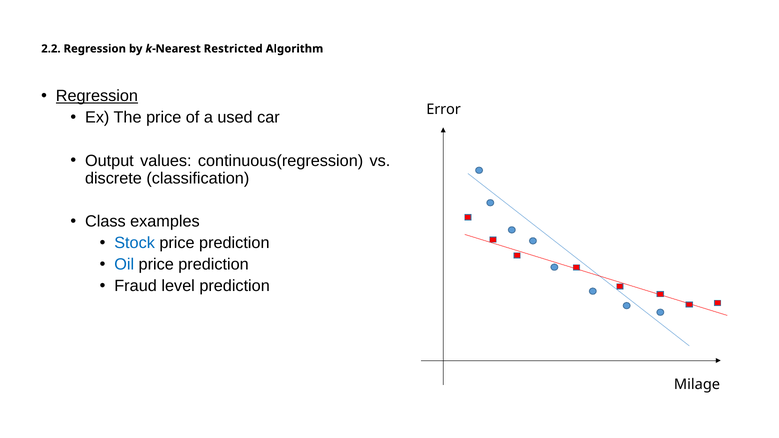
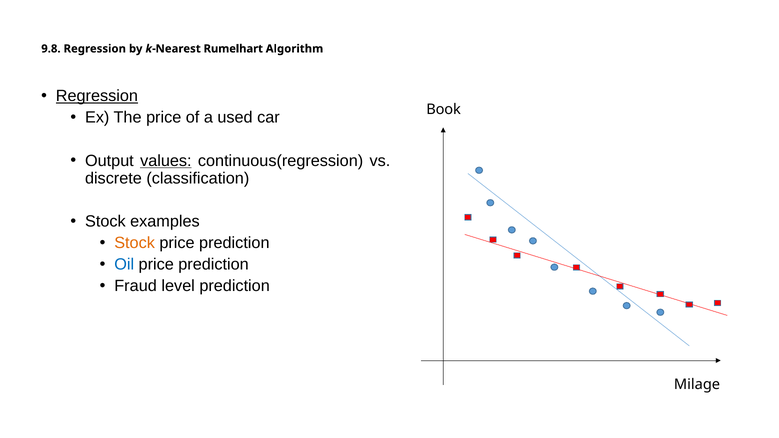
2.2: 2.2 -> 9.8
Restricted: Restricted -> Rumelhart
Error: Error -> Book
values underline: none -> present
Class at (105, 222): Class -> Stock
Stock at (135, 243) colour: blue -> orange
